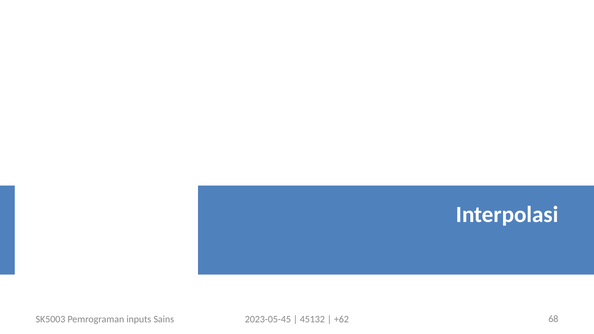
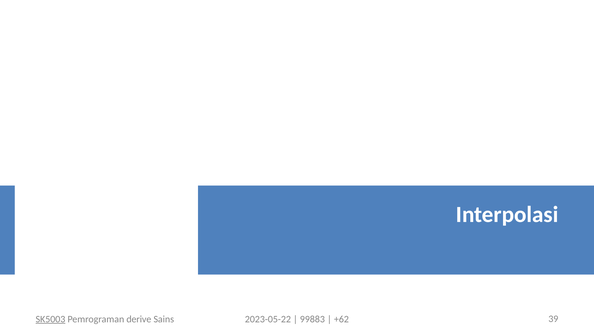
SK5003 underline: none -> present
inputs: inputs -> derive
2023-05-45: 2023-05-45 -> 2023-05-22
45132: 45132 -> 99883
68: 68 -> 39
